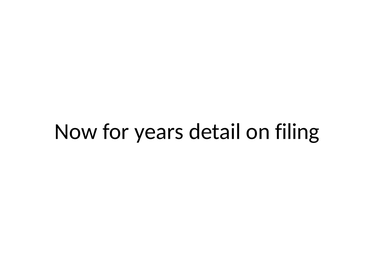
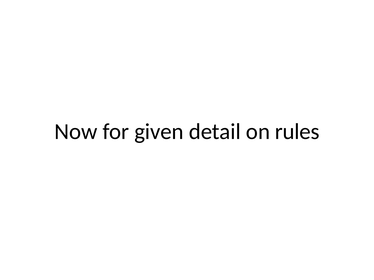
years: years -> given
filing: filing -> rules
